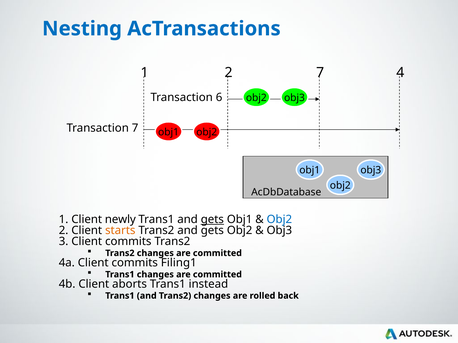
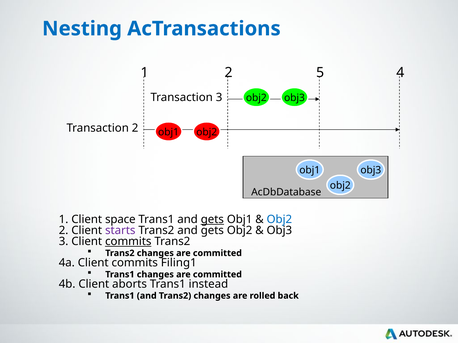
2 7: 7 -> 5
Transaction 6: 6 -> 3
Transaction 7: 7 -> 2
newly: newly -> space
starts colour: orange -> purple
commits at (128, 242) underline: none -> present
